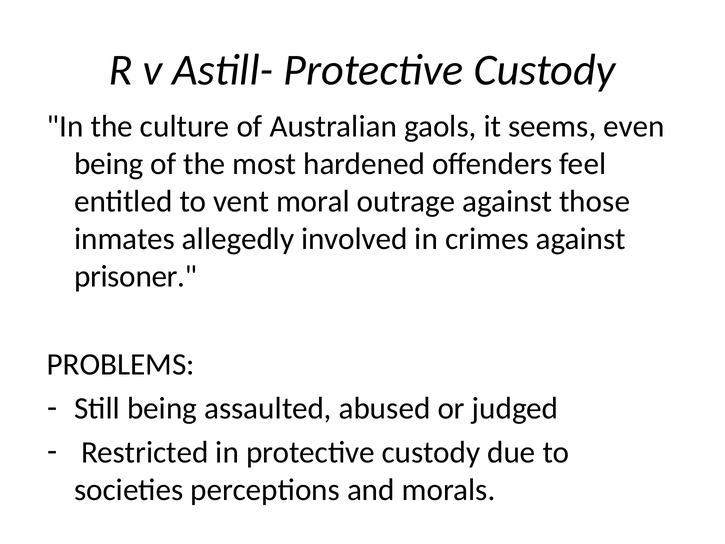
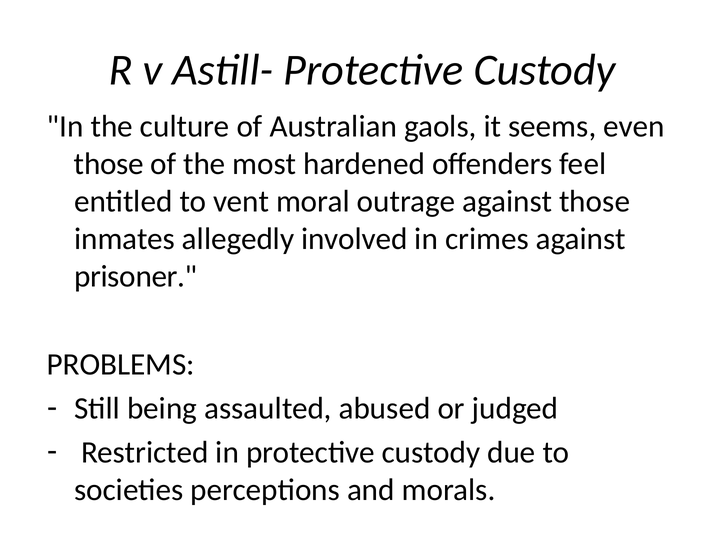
being at (109, 164): being -> those
